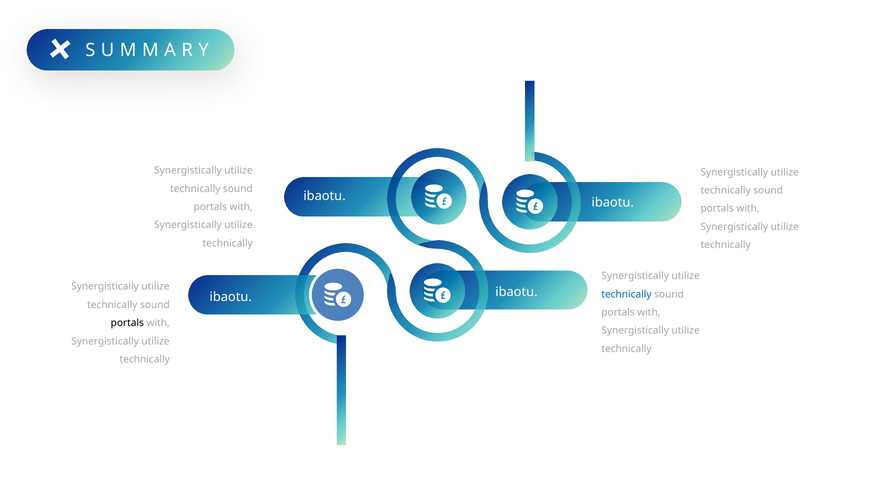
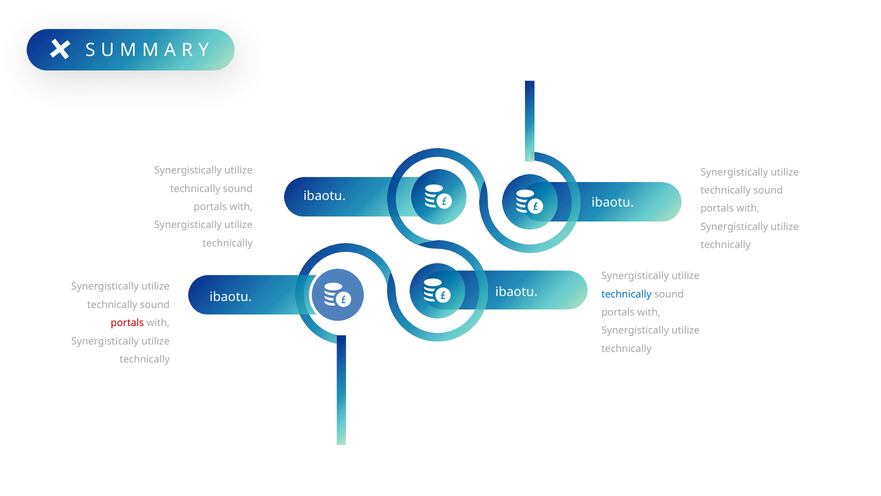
portals at (127, 323) colour: black -> red
